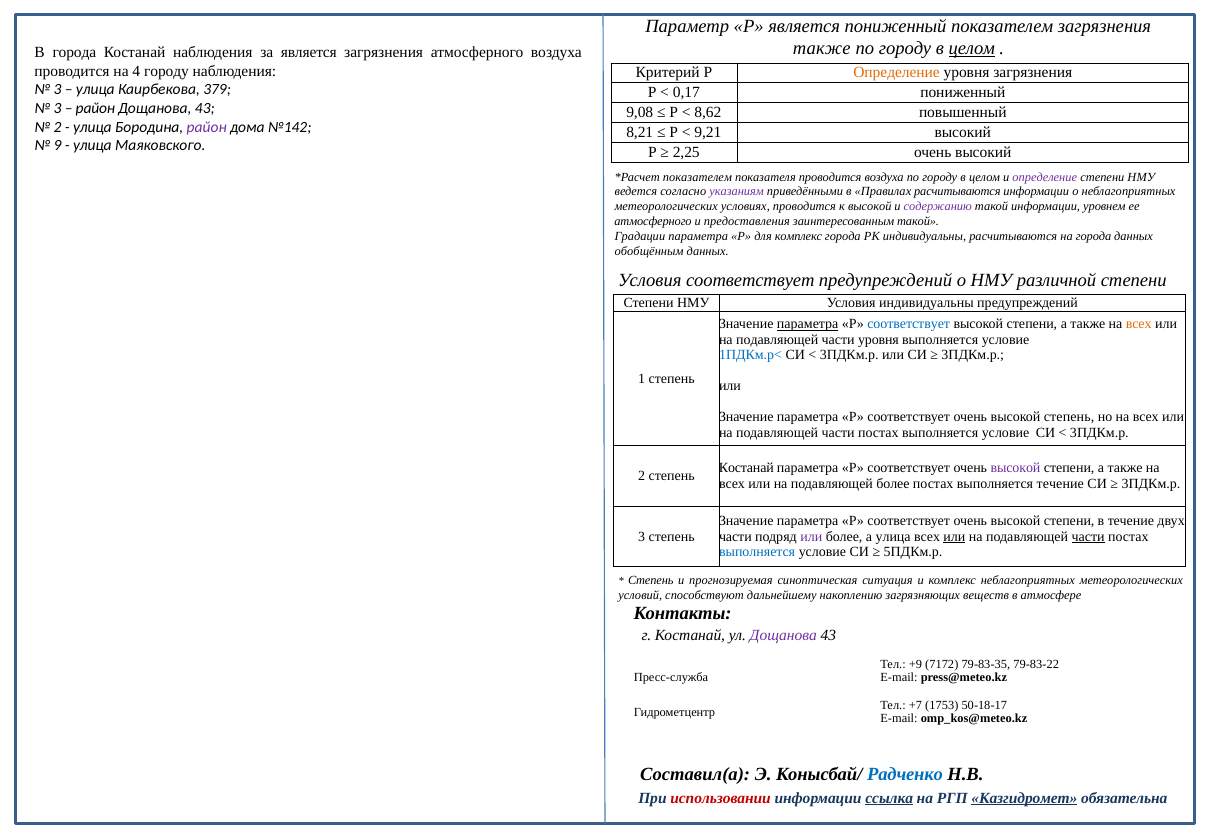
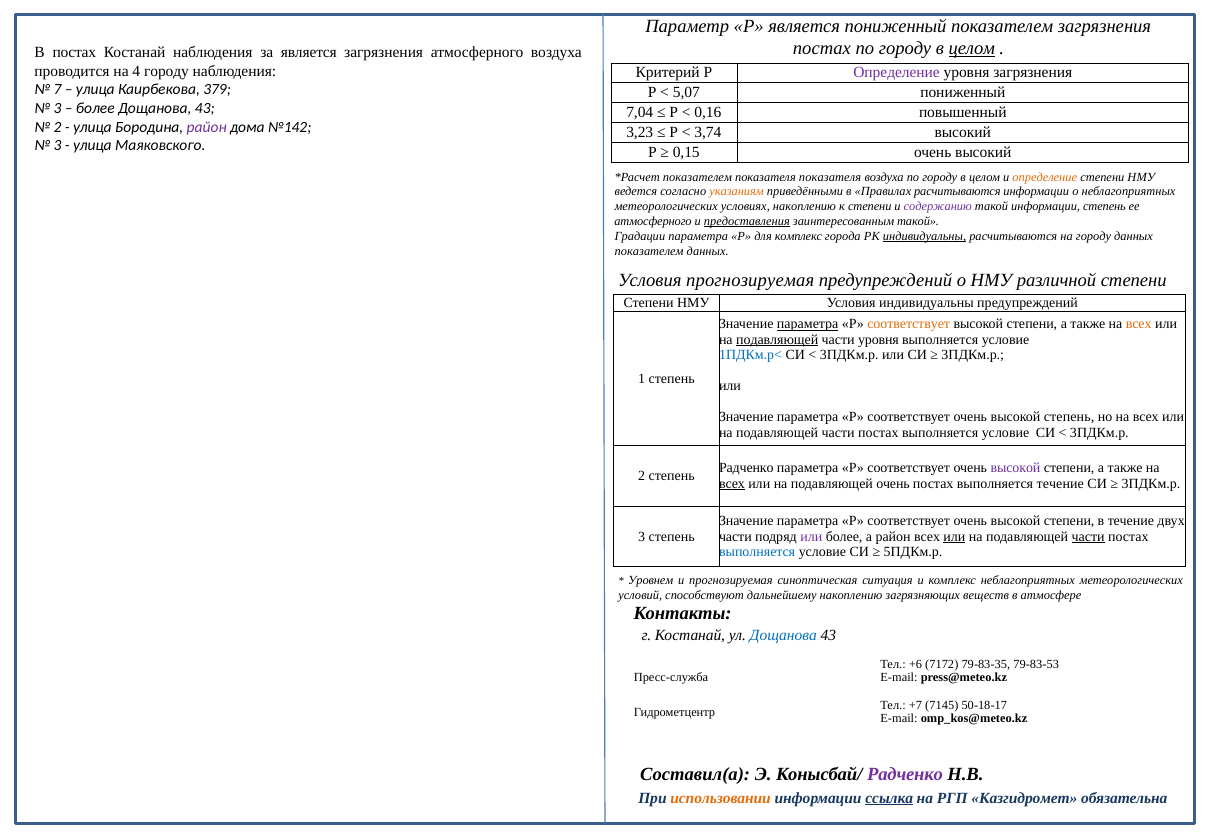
также at (822, 48): также -> постах
В города: города -> постах
Определение at (897, 73) colour: orange -> purple
3 at (58, 90): 3 -> 7
0,17: 0,17 -> 5,07
район at (95, 108): район -> более
9,08: 9,08 -> 7,04
8,62: 8,62 -> 0,16
8,21: 8,21 -> 3,23
9,21: 9,21 -> 3,74
9 at (58, 145): 9 -> 3
2,25: 2,25 -> 0,15
показателя проводится: проводится -> показателя
определение at (1045, 177) colour: purple -> orange
указаниям colour: purple -> orange
условиях проводится: проводится -> накоплению
к высокой: высокой -> степени
информации уровнем: уровнем -> степень
предоставления underline: none -> present
индивидуальны at (925, 236) underline: none -> present
на города: города -> городу
обобщённым at (649, 251): обобщённым -> показателем
Условия соответствует: соответствует -> прогнозируемая
соответствует at (909, 324) colour: blue -> orange
подавляющей at (777, 340) underline: none -> present
Костанай at (746, 468): Костанай -> Радченко
всех at (732, 483) underline: none -> present
подавляющей более: более -> очень
а улица: улица -> район
Степень at (651, 580): Степень -> Уровнем
Дощанова at (783, 635) colour: purple -> blue
+9: +9 -> +6
79-83-22: 79-83-22 -> 79-83-53
1753: 1753 -> 7145
Радченко at (905, 774) colour: blue -> purple
использовании colour: red -> orange
Казгидромет underline: present -> none
